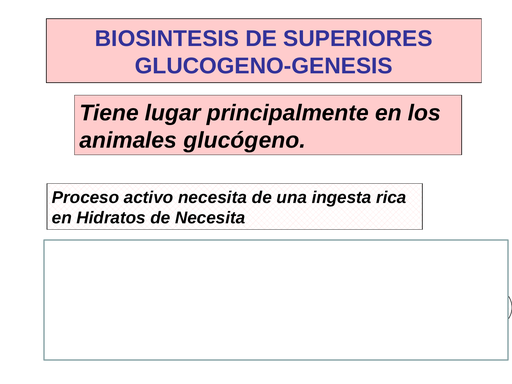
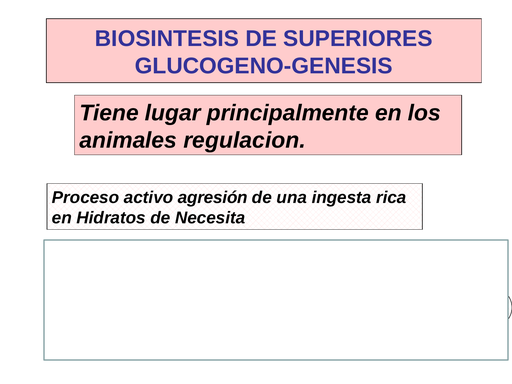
glucógeno: glucógeno -> regulacion
activo necesita: necesita -> agresión
